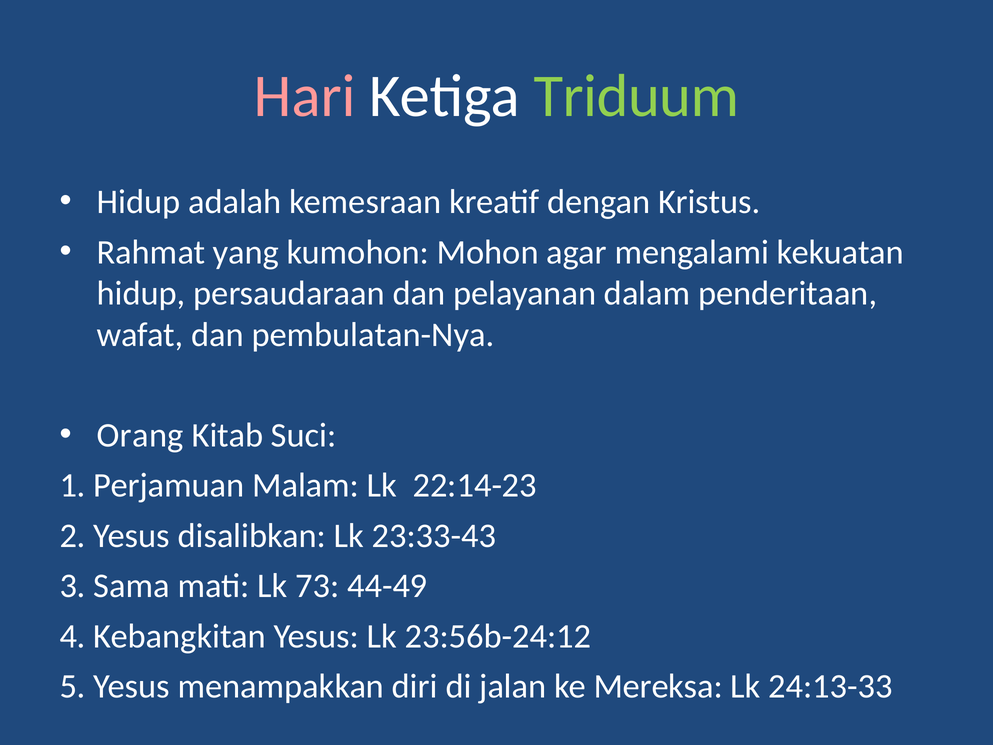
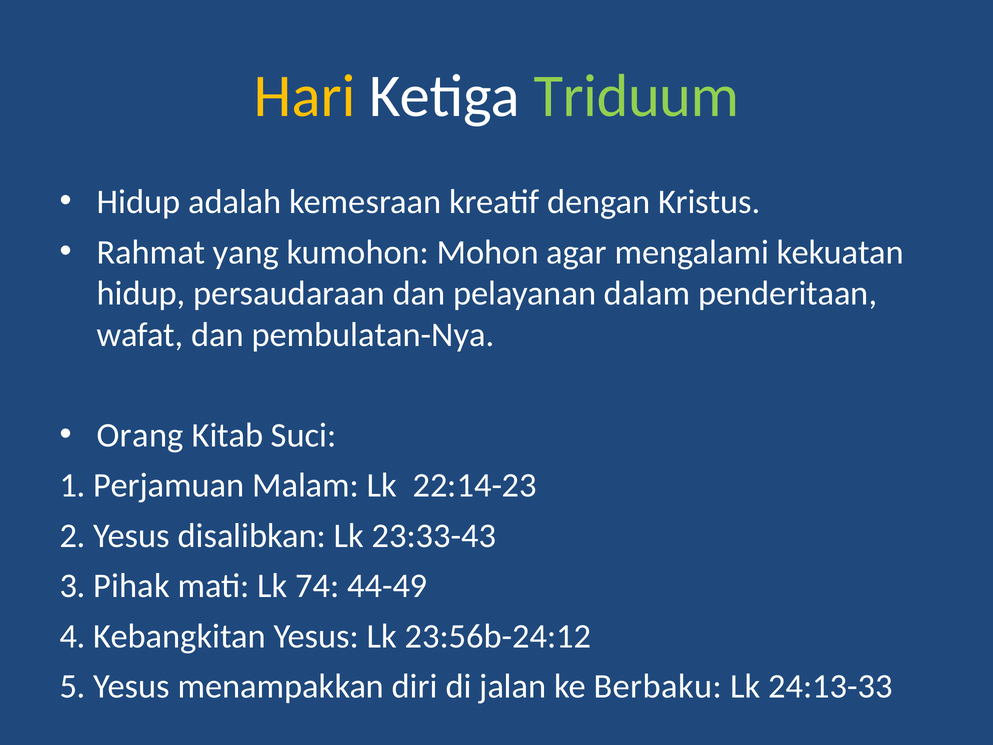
Hari colour: pink -> yellow
Sama: Sama -> Pihak
73: 73 -> 74
Mereksa: Mereksa -> Berbaku
